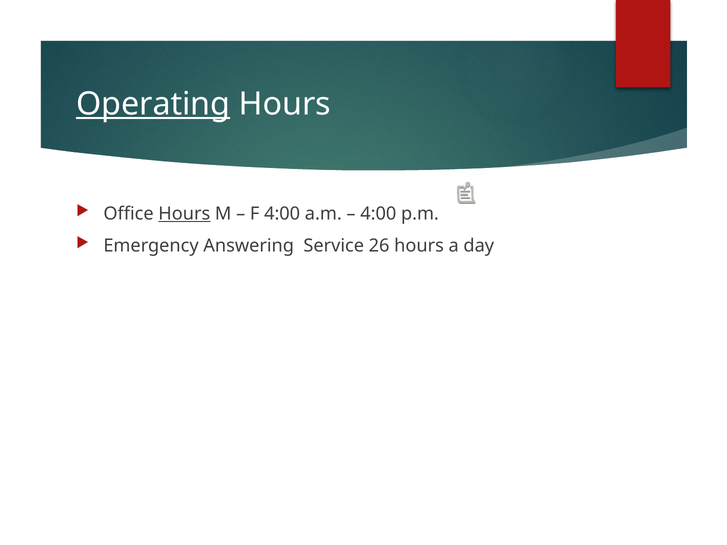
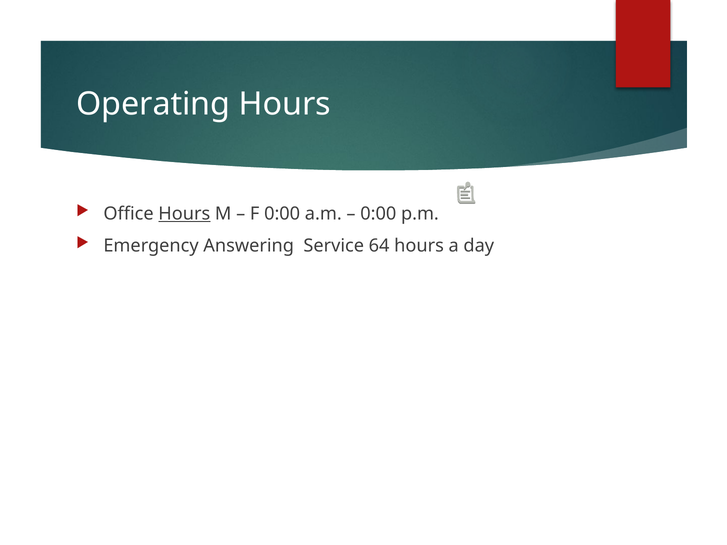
Operating underline: present -> none
F 4:00: 4:00 -> 0:00
4:00 at (378, 214): 4:00 -> 0:00
26: 26 -> 64
